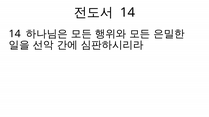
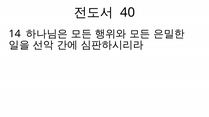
14 at (128, 13): 14 -> 40
